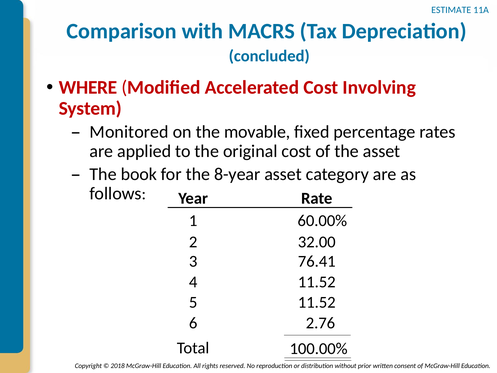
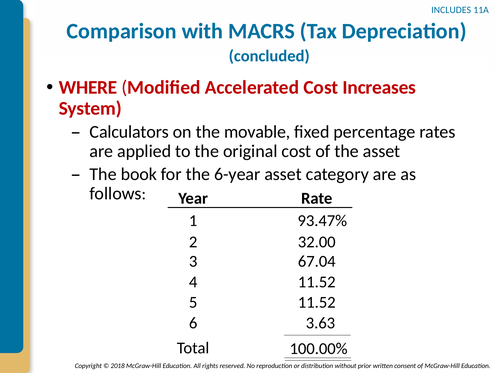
ESTIMATE: ESTIMATE -> INCLUDES
Involving: Involving -> Increases
Monitored: Monitored -> Calculators
8-year: 8-year -> 6-year
60.00%: 60.00% -> 93.47%
76.41: 76.41 -> 67.04
2.76: 2.76 -> 3.63
